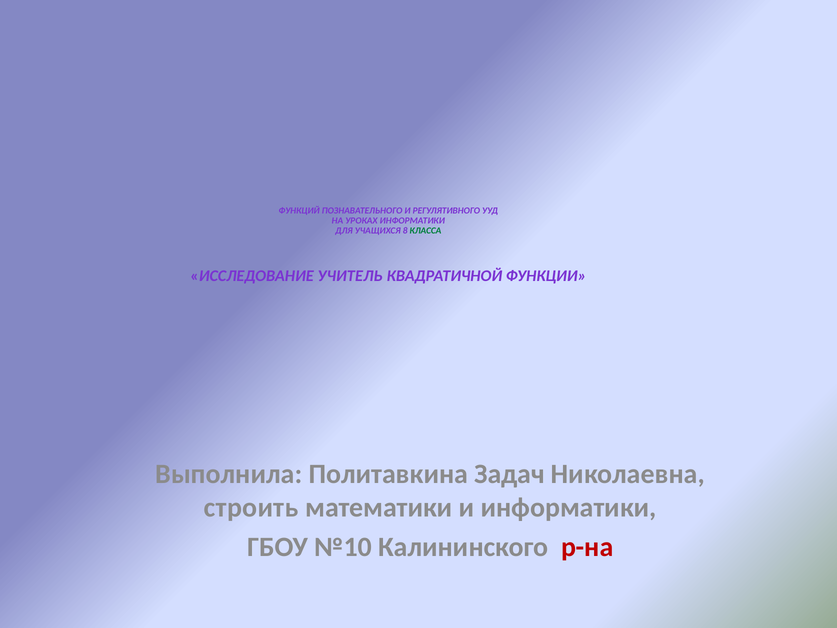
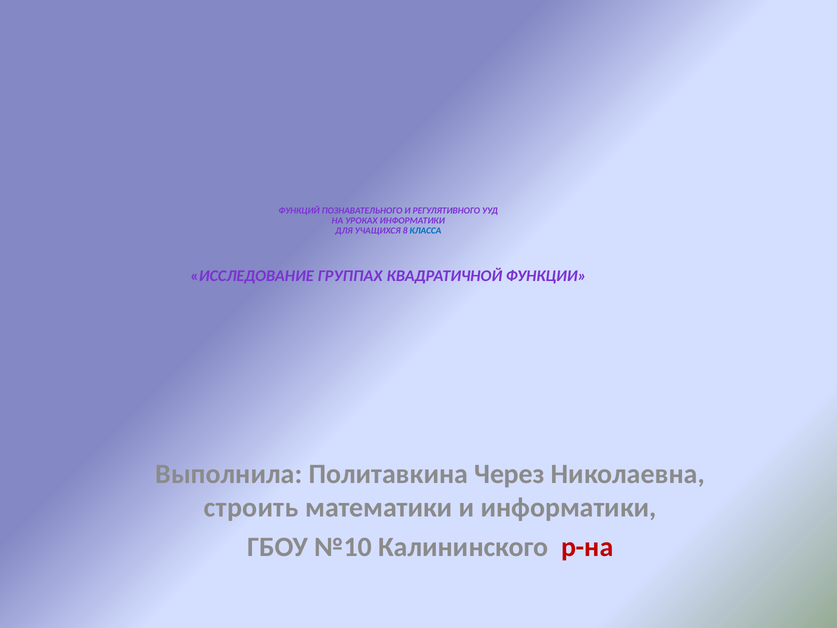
КЛАССА colour: green -> blue
УЧИТЕЛЬ: УЧИТЕЛЬ -> ГРУППАХ
Задач: Задач -> Через
